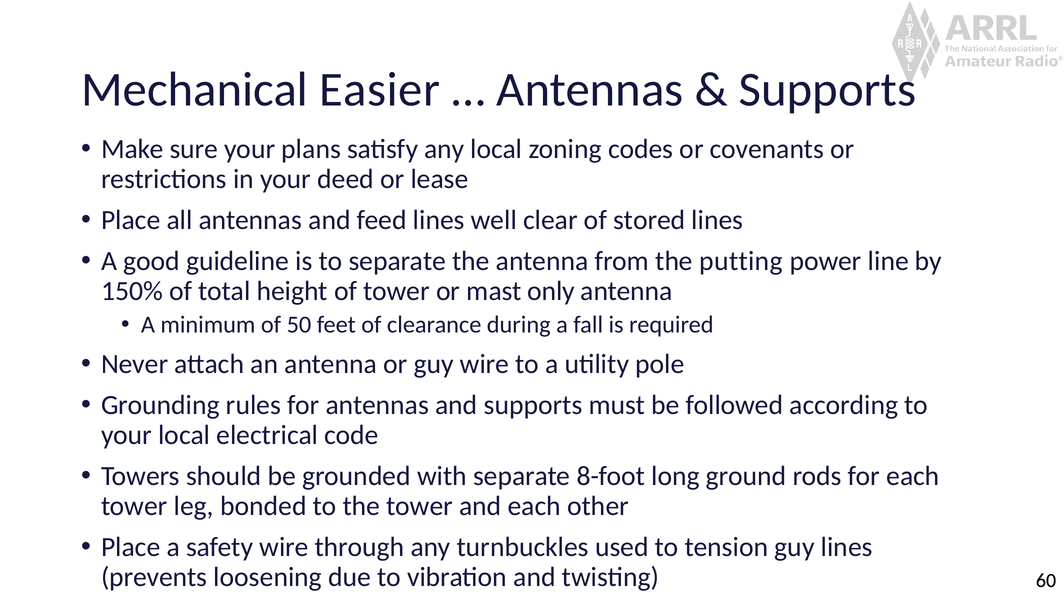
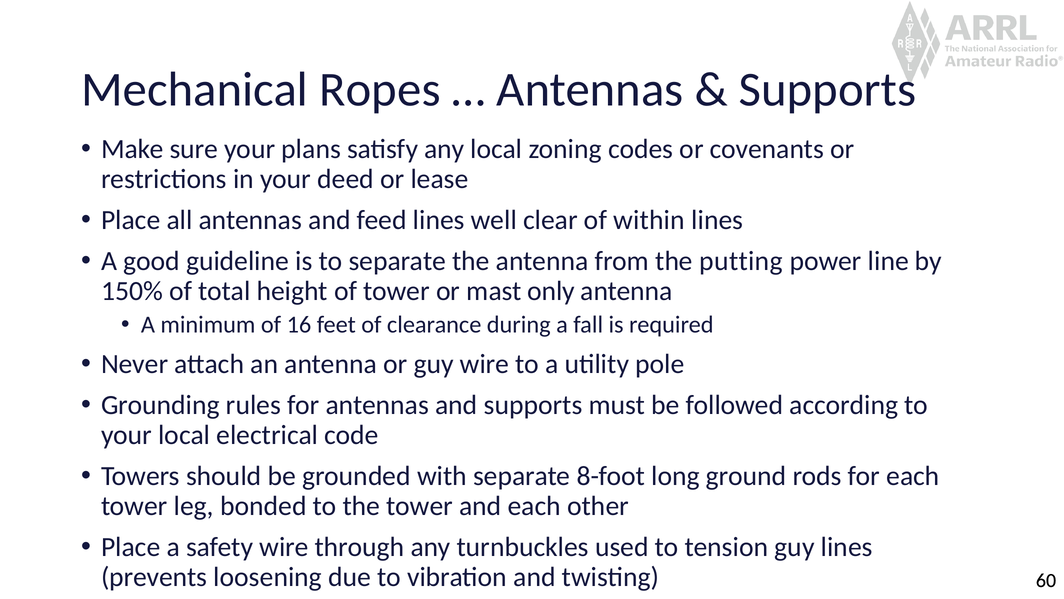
Easier: Easier -> Ropes
stored: stored -> within
50: 50 -> 16
